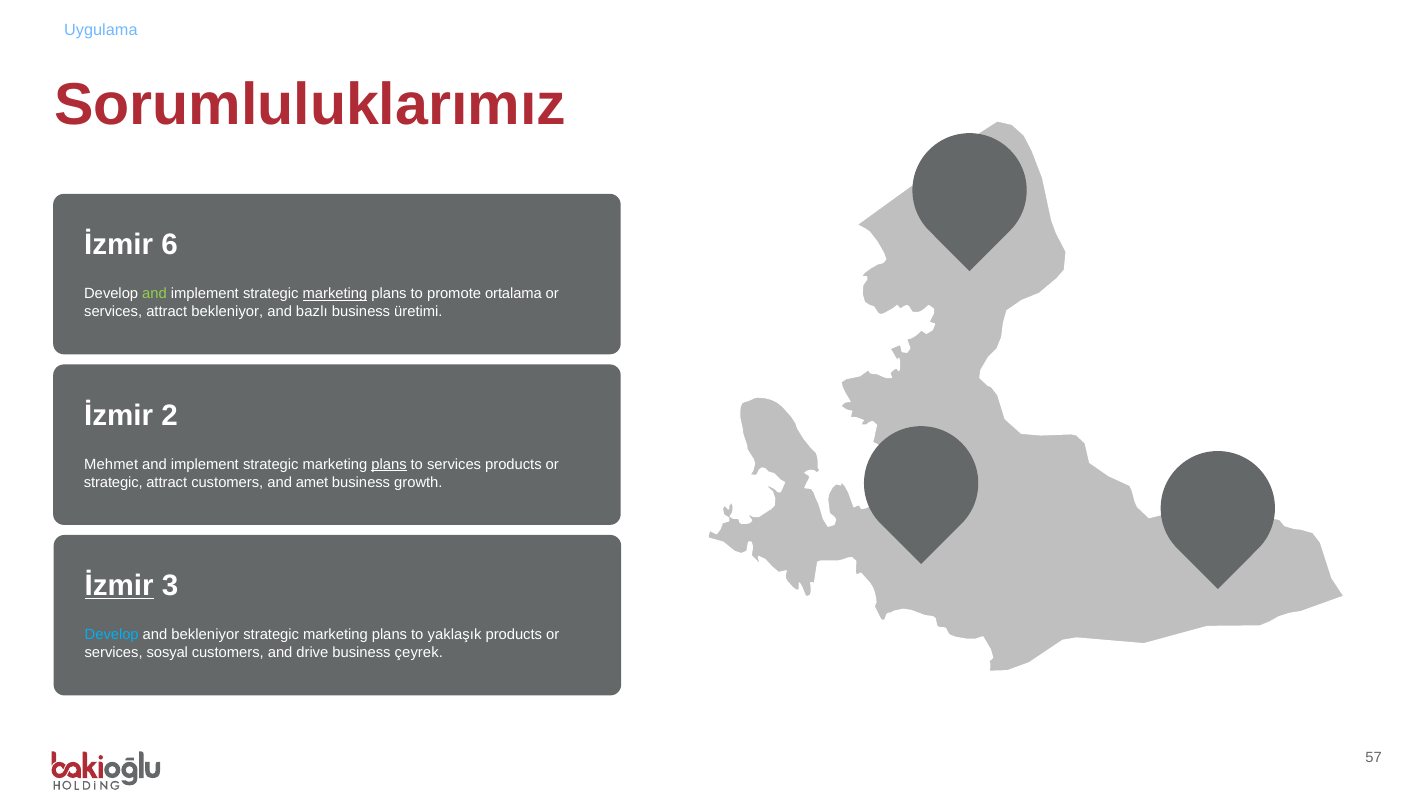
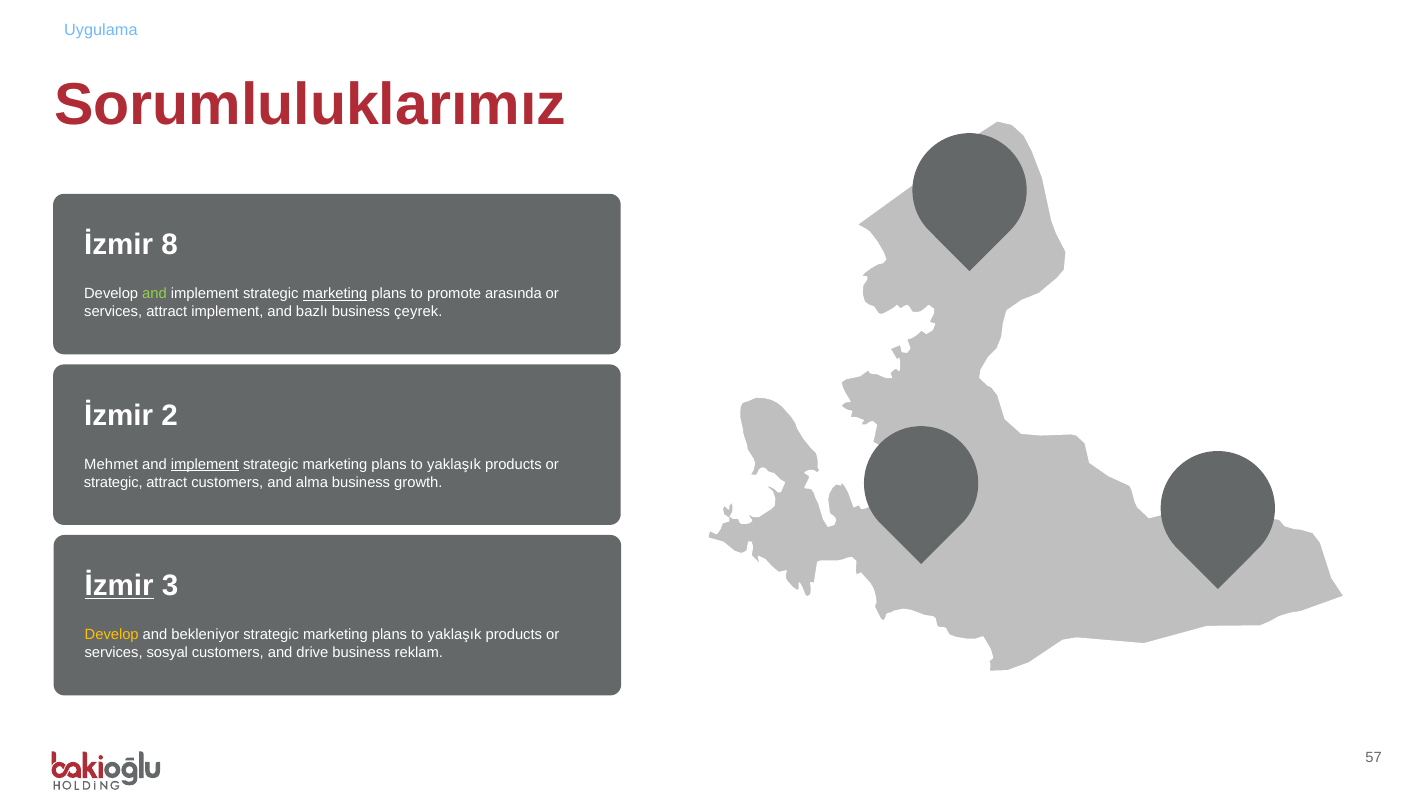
6: 6 -> 8
ortalama: ortalama -> arasında
attract bekleniyor: bekleniyor -> implement
üretimi: üretimi -> çeyrek
implement at (205, 465) underline: none -> present
plans at (389, 465) underline: present -> none
services at (454, 465): services -> yaklaşık
amet: amet -> alma
Develop at (112, 635) colour: light blue -> yellow
çeyrek: çeyrek -> reklam
